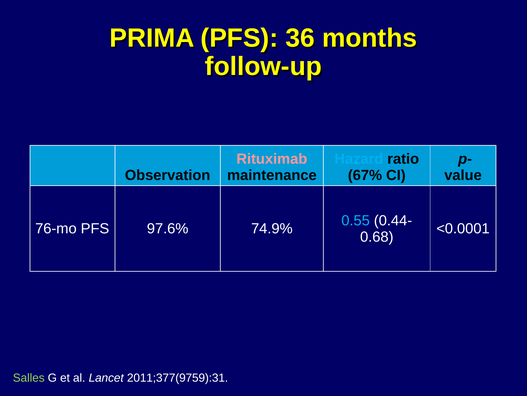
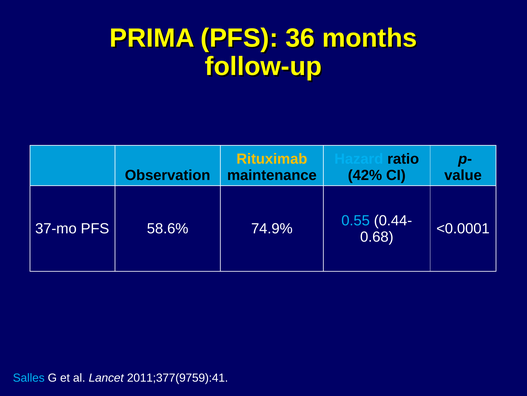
Rituximab colour: pink -> yellow
67%: 67% -> 42%
76-mo: 76-mo -> 37-mo
97.6%: 97.6% -> 58.6%
Salles colour: light green -> light blue
2011;377(9759):31: 2011;377(9759):31 -> 2011;377(9759):41
